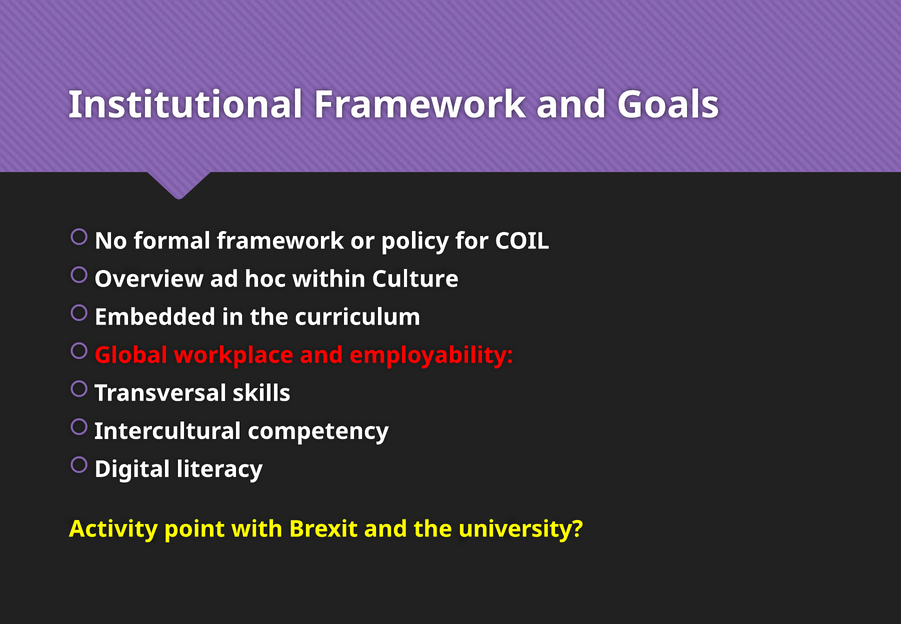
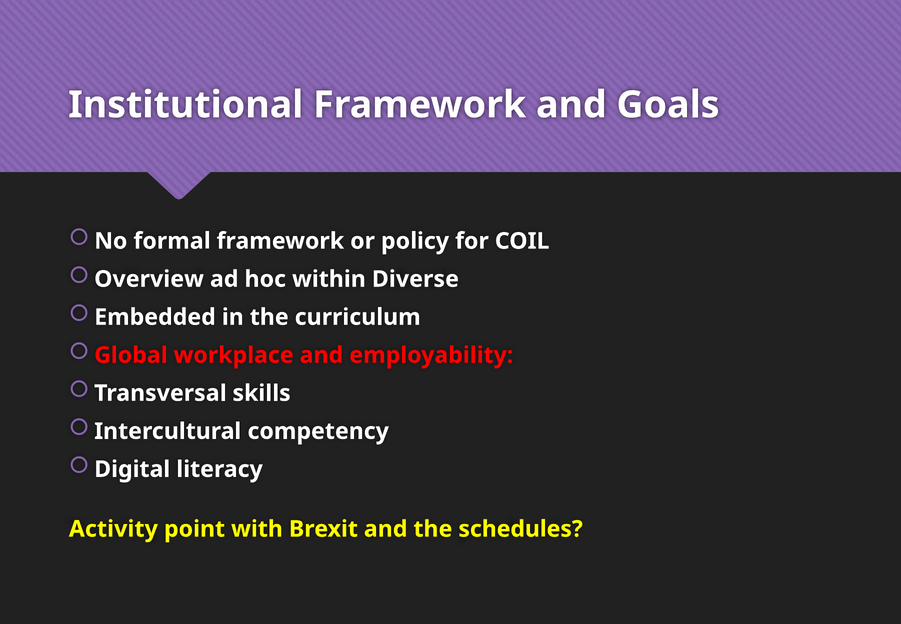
Culture: Culture -> Diverse
university: university -> schedules
